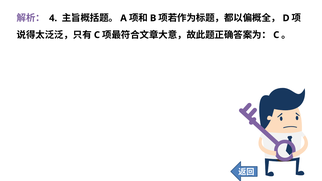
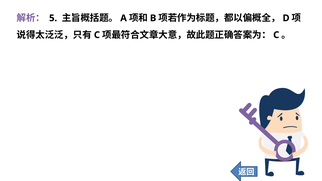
4: 4 -> 5
